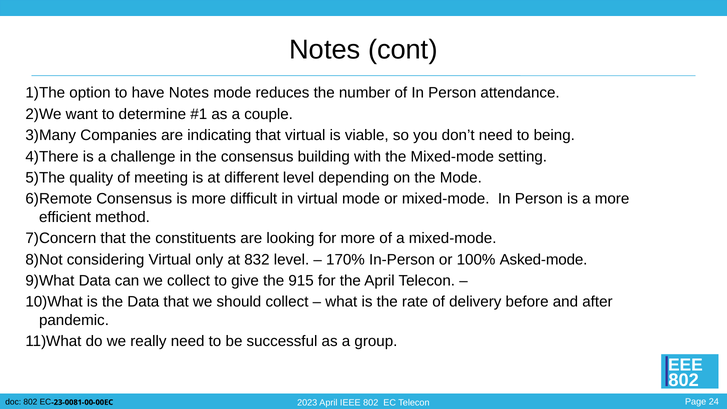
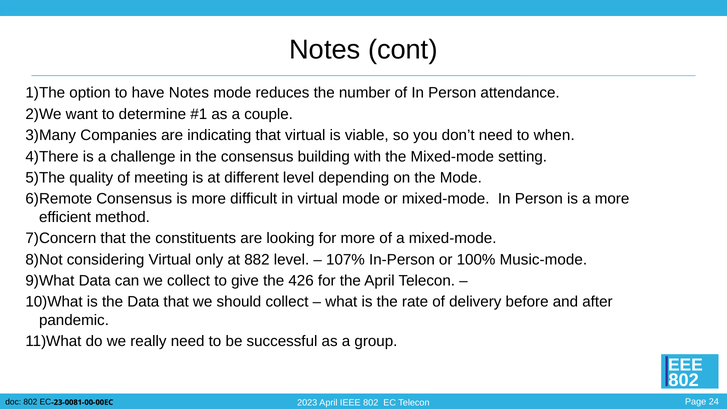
being: being -> when
832: 832 -> 882
170%: 170% -> 107%
Asked-mode: Asked-mode -> Music-mode
915: 915 -> 426
